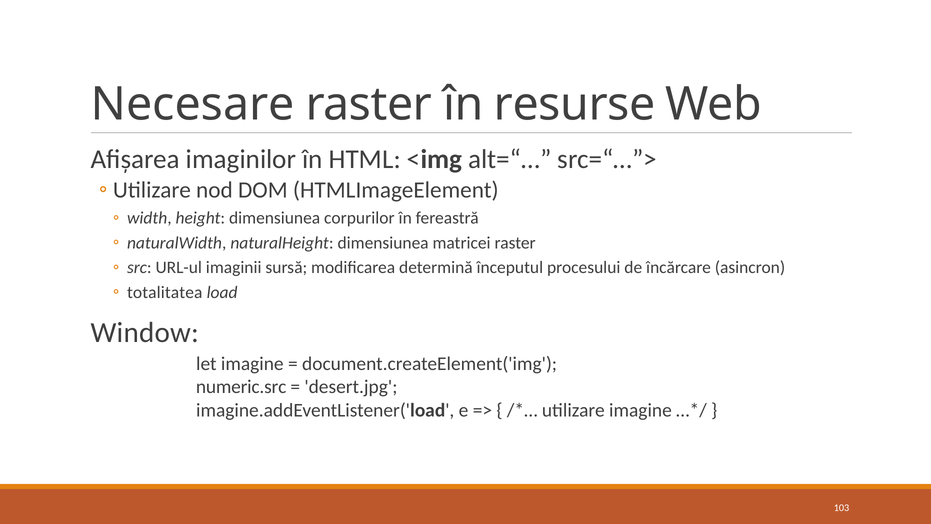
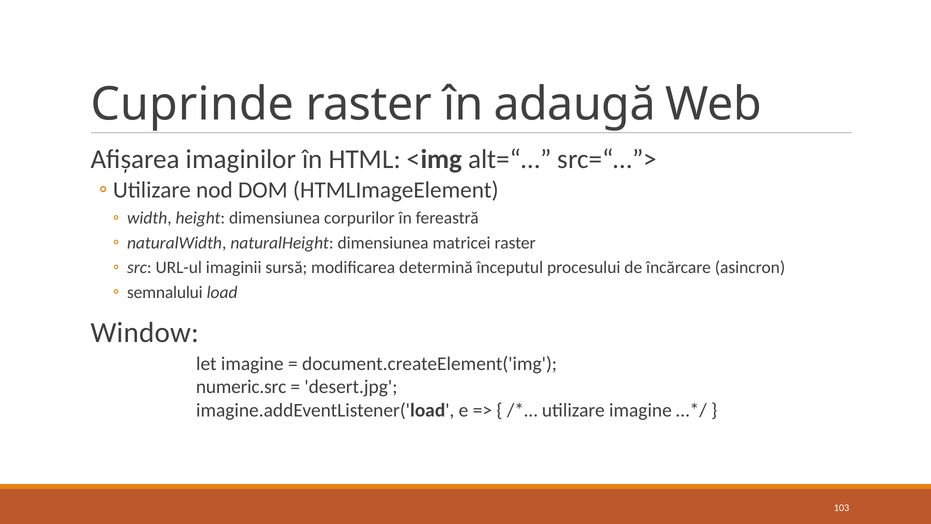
Necesare: Necesare -> Cuprinde
resurse: resurse -> adaugă
totalitatea: totalitatea -> semnalului
